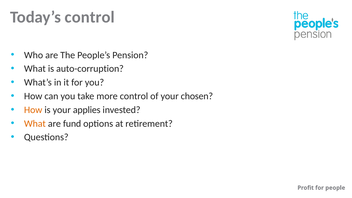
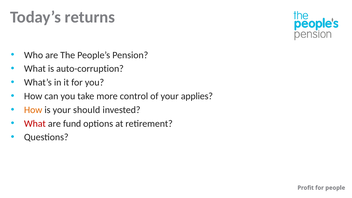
Today’s control: control -> returns
chosen: chosen -> applies
applies: applies -> should
What at (35, 124) colour: orange -> red
